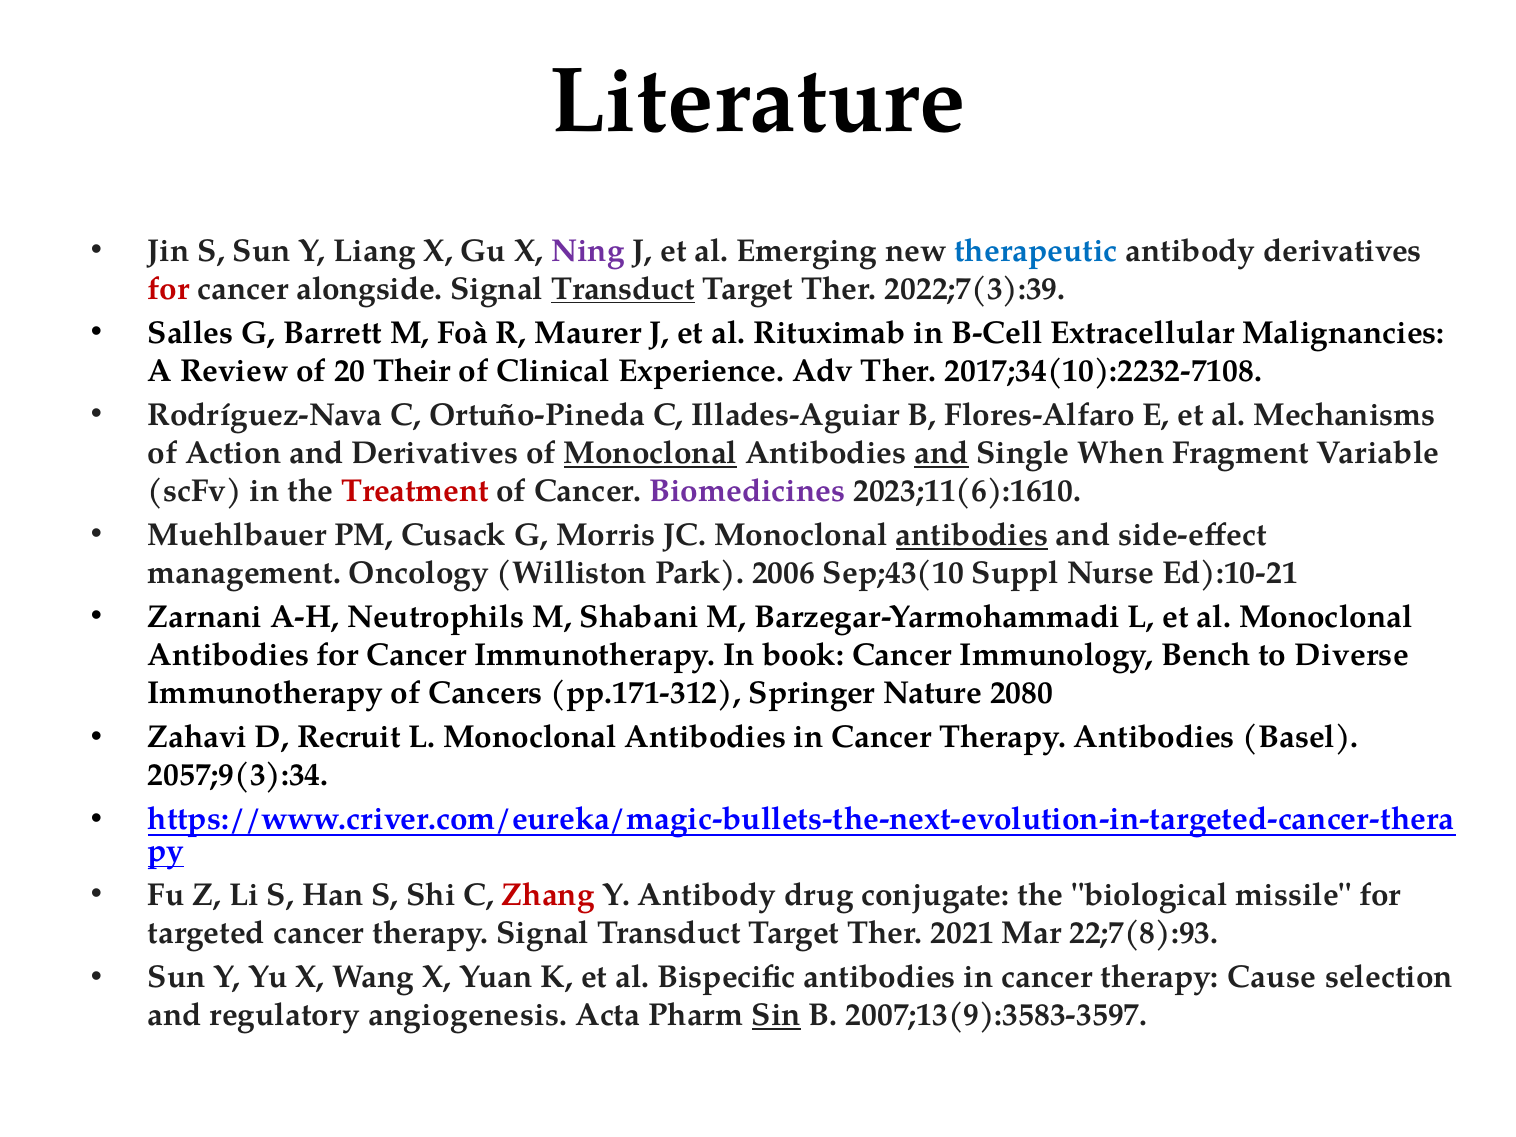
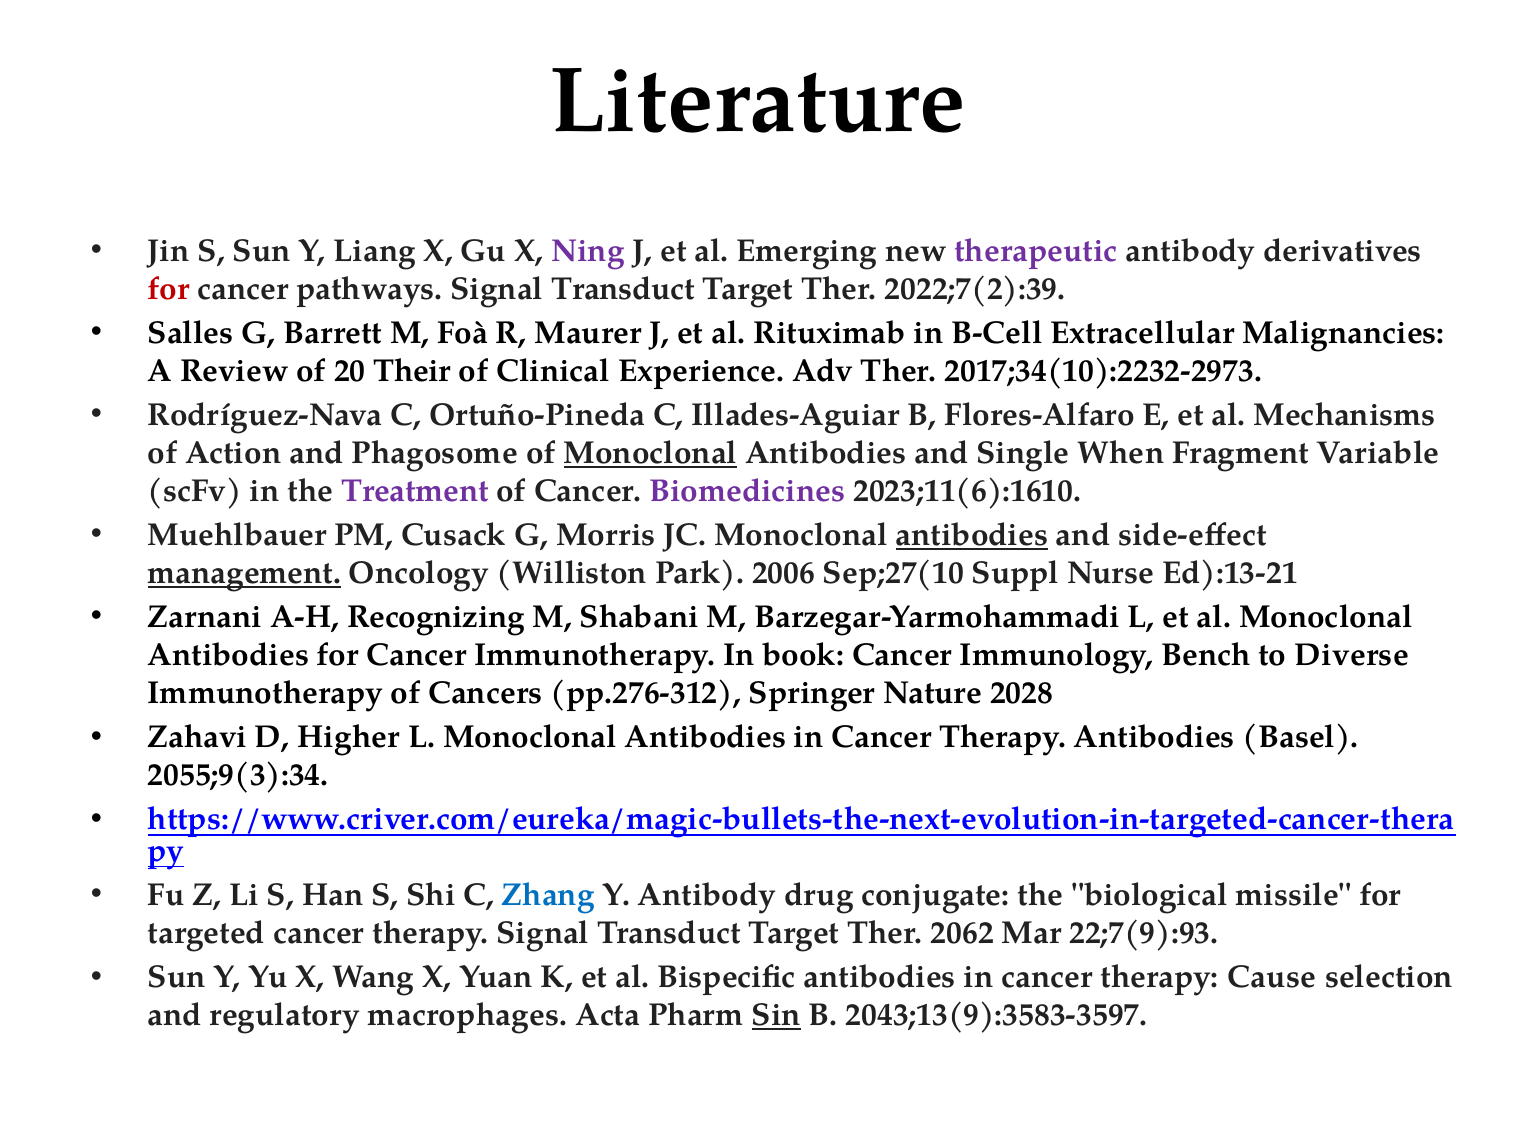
therapeutic colour: blue -> purple
alongside: alongside -> pathways
Transduct at (623, 289) underline: present -> none
2022;7(3):39: 2022;7(3):39 -> 2022;7(2):39
2017;34(10):2232-7108: 2017;34(10):2232-7108 -> 2017;34(10):2232-2973
and Derivatives: Derivatives -> Phagosome
and at (941, 453) underline: present -> none
Treatment colour: red -> purple
management underline: none -> present
Sep;43(10: Sep;43(10 -> Sep;27(10
Ed):10-21: Ed):10-21 -> Ed):13-21
Neutrophils: Neutrophils -> Recognizing
pp.171-312: pp.171-312 -> pp.276-312
2080: 2080 -> 2028
Recruit: Recruit -> Higher
2057;9(3):34: 2057;9(3):34 -> 2055;9(3):34
Zhang colour: red -> blue
2021: 2021 -> 2062
22;7(8):93: 22;7(8):93 -> 22;7(9):93
angiogenesis: angiogenesis -> macrophages
2007;13(9):3583-3597: 2007;13(9):3583-3597 -> 2043;13(9):3583-3597
